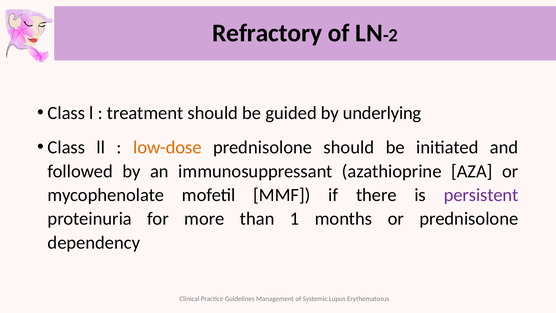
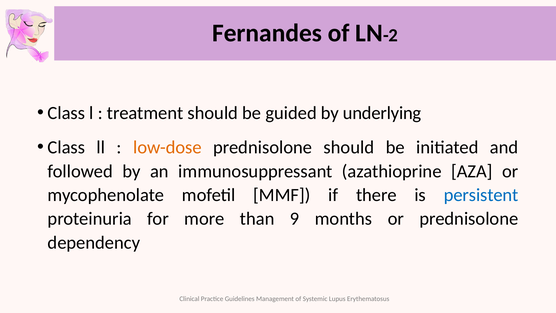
Refractory: Refractory -> Fernandes
persistent colour: purple -> blue
1: 1 -> 9
